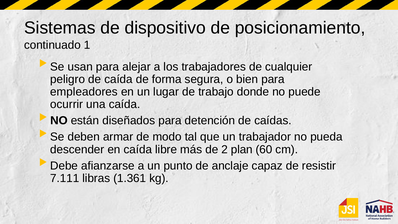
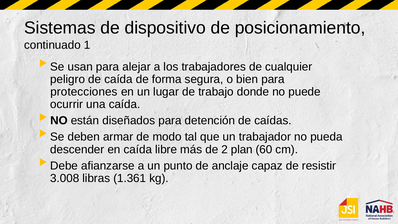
empleadores: empleadores -> protecciones
7.111: 7.111 -> 3.008
